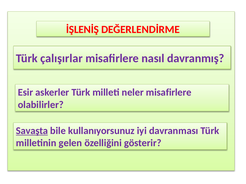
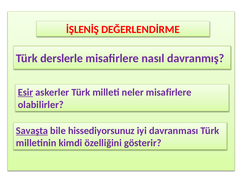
çalışırlar: çalışırlar -> derslerle
Esir underline: none -> present
kullanıyorsunuz: kullanıyorsunuz -> hissediyorsunuz
gelen: gelen -> kimdi
